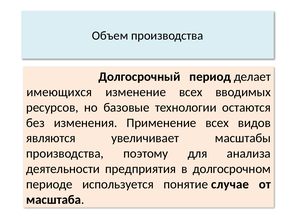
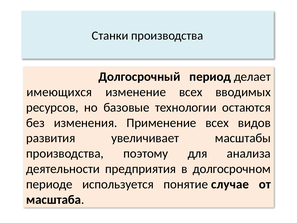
Объем: Объем -> Станки
являются: являются -> развития
